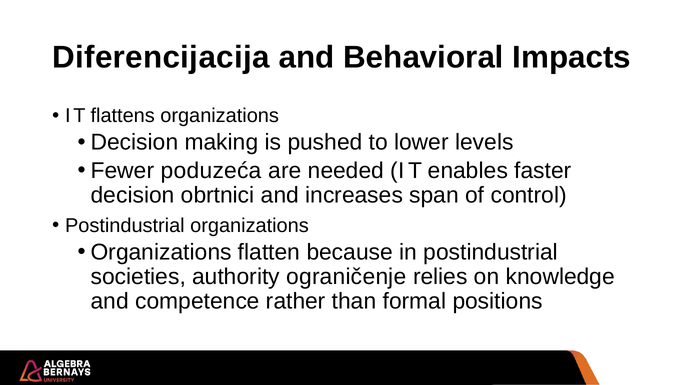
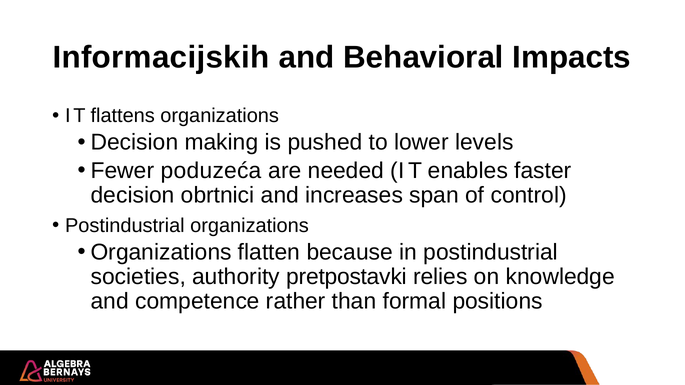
Diferencijacija: Diferencijacija -> Informacijskih
ograničenje: ograničenje -> pretpostavki
